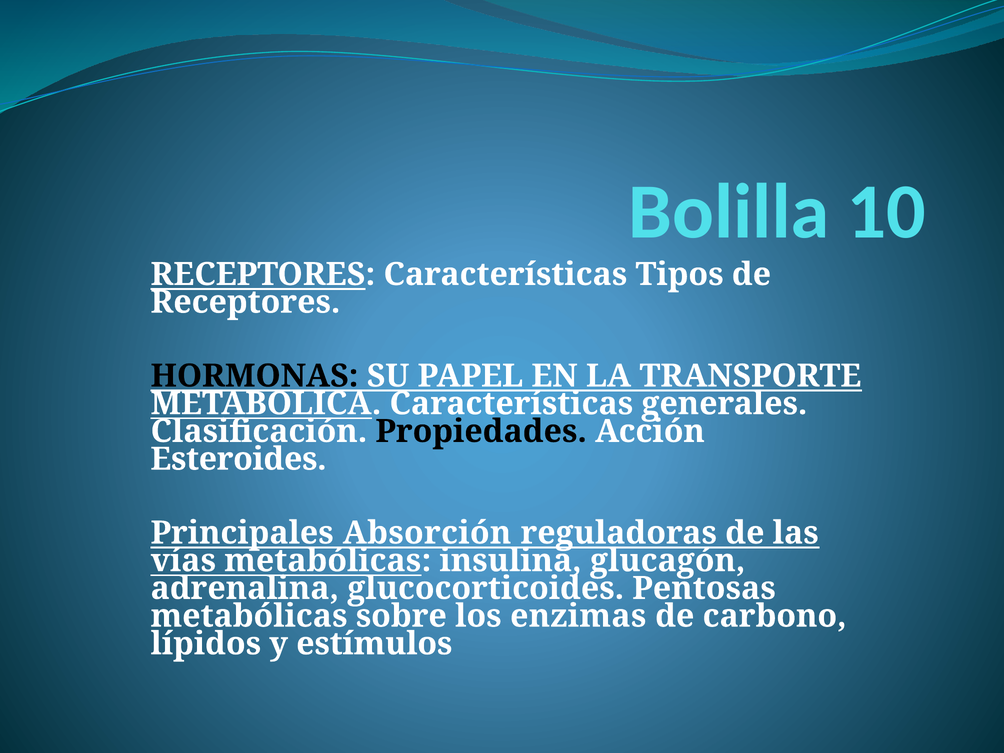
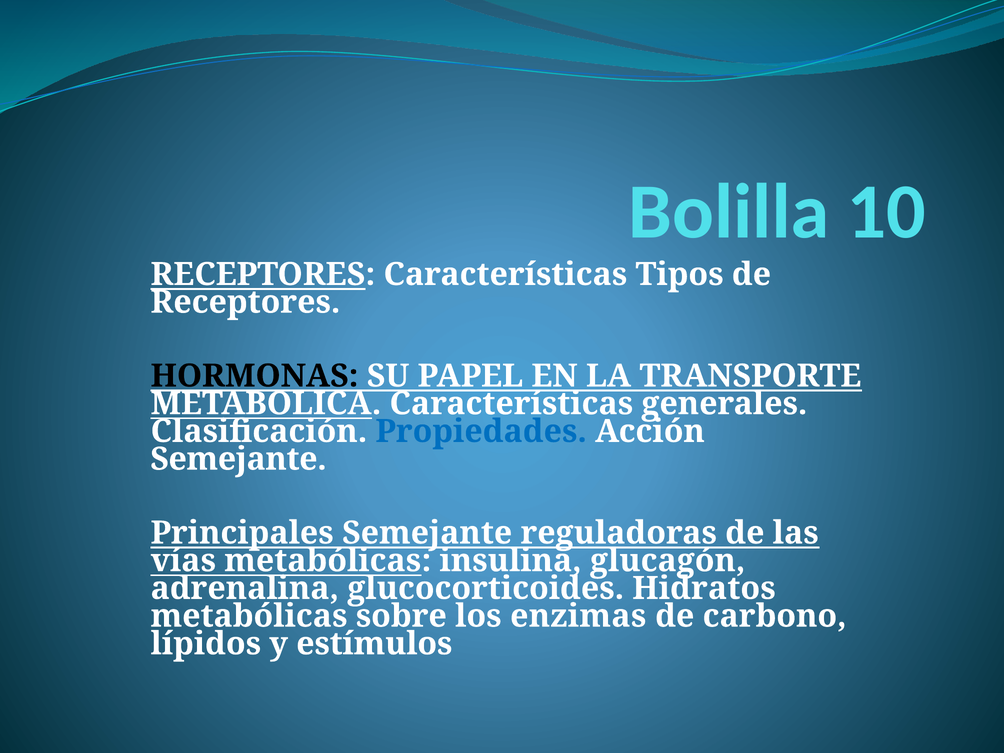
Propiedades colour: black -> blue
Esteroides at (238, 459): Esteroides -> Semejante
Principales Absorción: Absorción -> Semejante
Pentosas: Pentosas -> Hidratos
